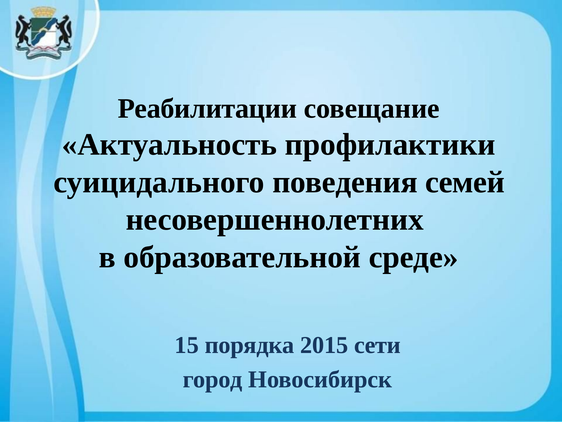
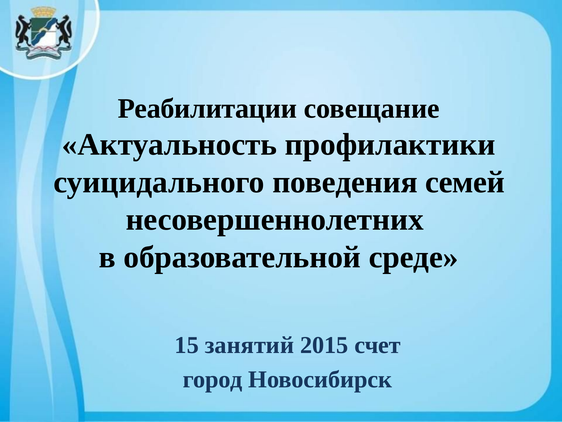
порядка: порядка -> занятий
сети: сети -> счет
